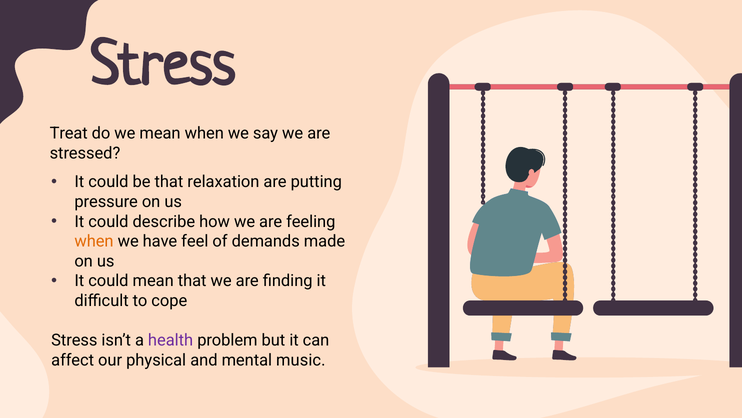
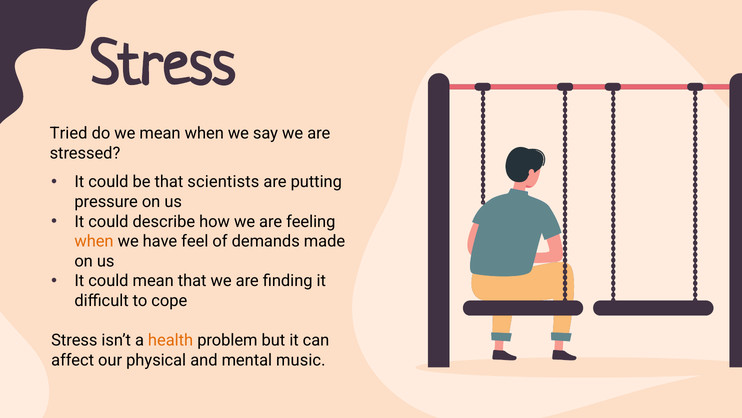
Treat: Treat -> Tried
relaxation: relaxation -> scientists
health colour: purple -> orange
